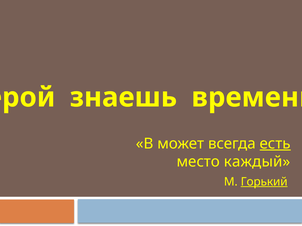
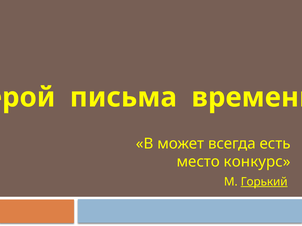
знаешь: знаешь -> письма
есть underline: present -> none
каждый: каждый -> конкурс
